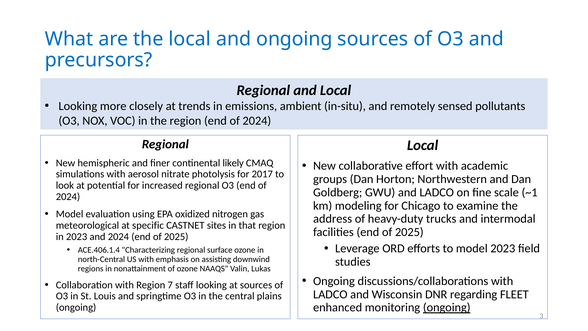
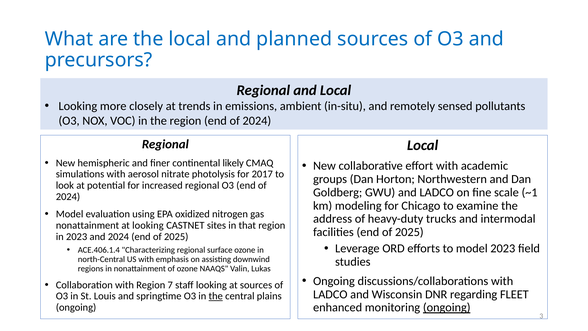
and ongoing: ongoing -> planned
meteorological at (87, 225): meteorological -> nonattainment
at specific: specific -> looking
the at (216, 296) underline: none -> present
